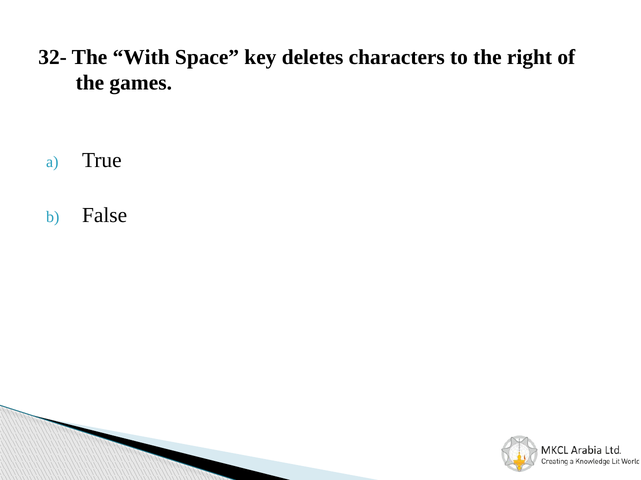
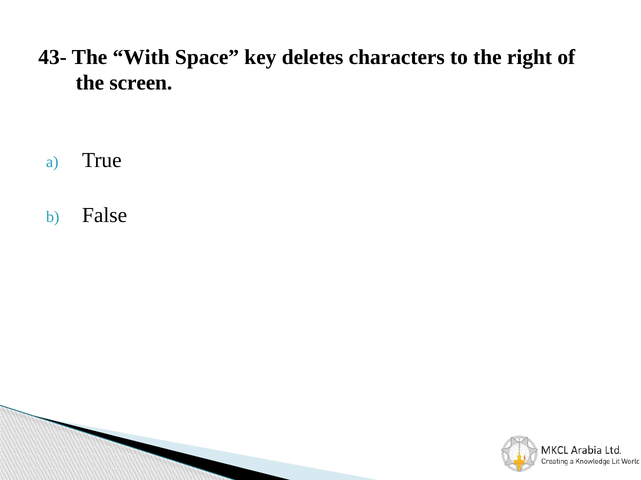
32-: 32- -> 43-
games: games -> screen
